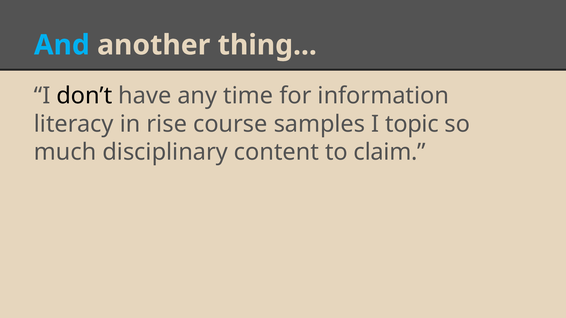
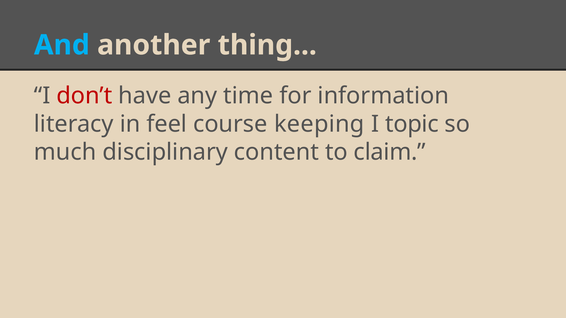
don’t colour: black -> red
rise: rise -> feel
samples: samples -> keeping
